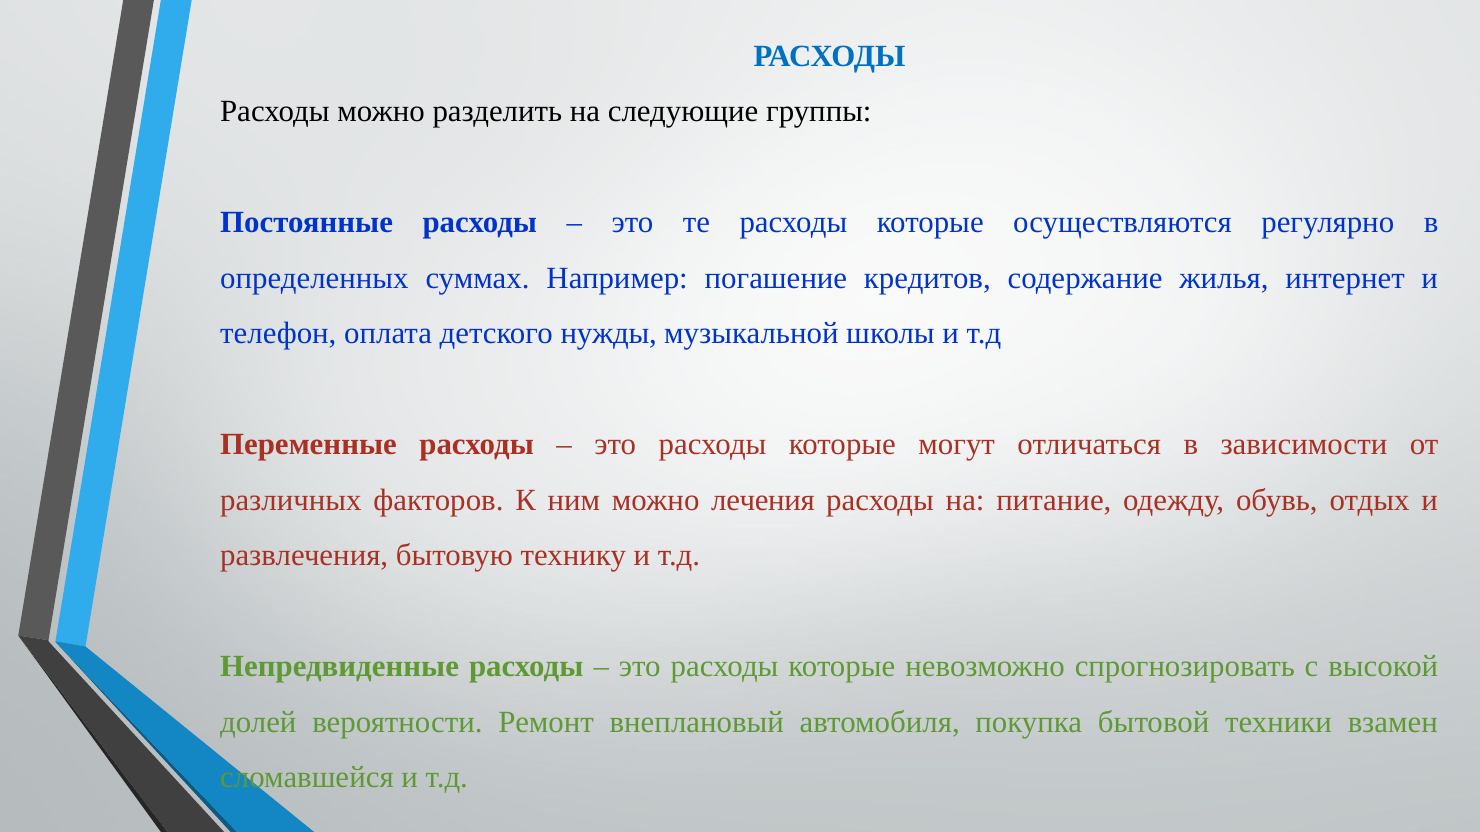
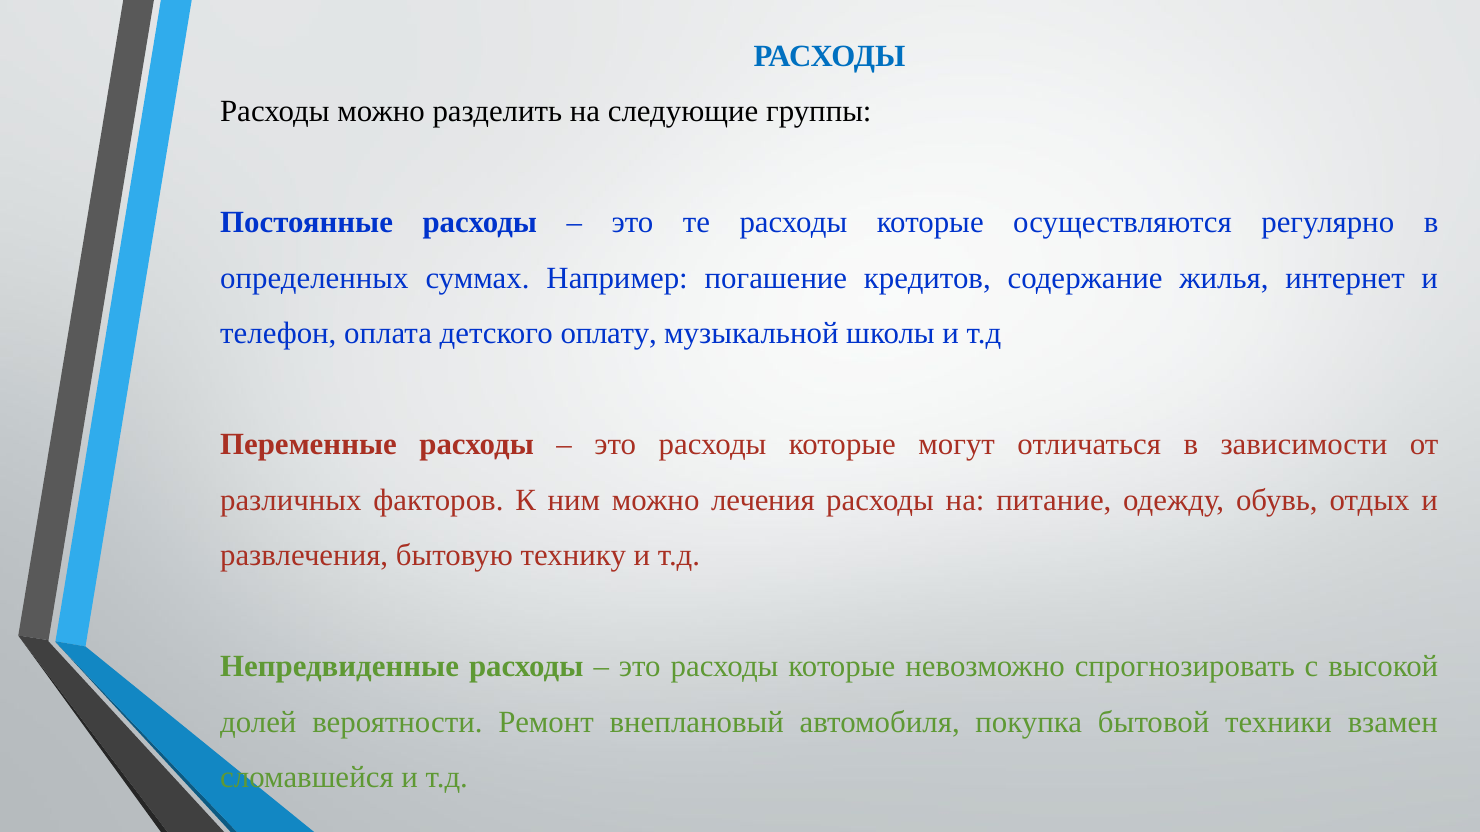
нужды: нужды -> оплату
